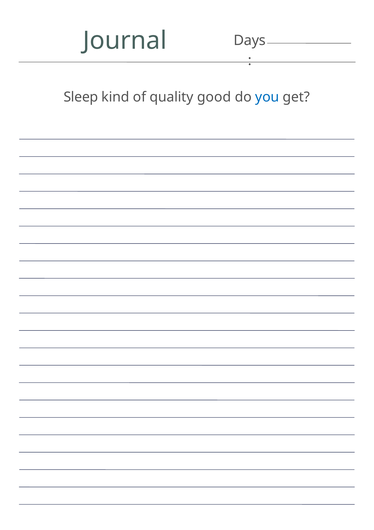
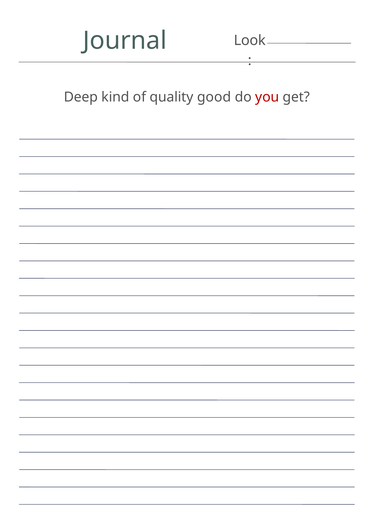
Days: Days -> Look
Sleep: Sleep -> Deep
you colour: blue -> red
